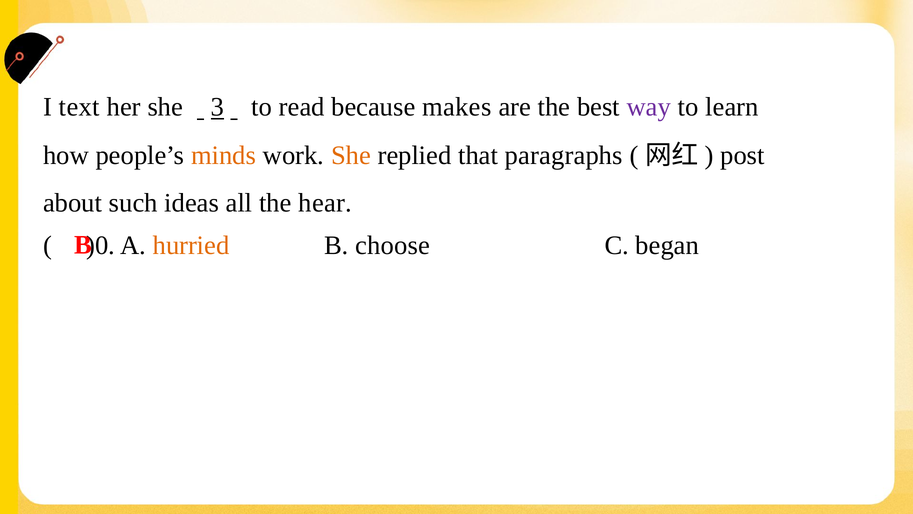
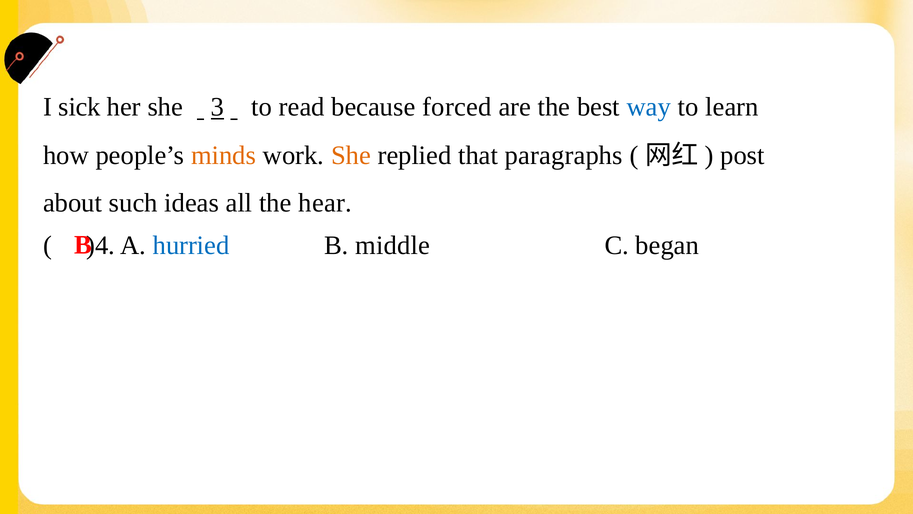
text: text -> sick
makes: makes -> forced
way colour: purple -> blue
)0: )0 -> )4
hurried colour: orange -> blue
choose: choose -> middle
